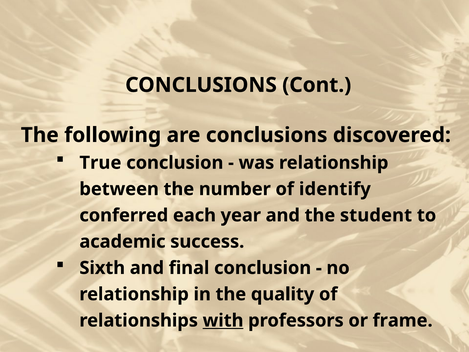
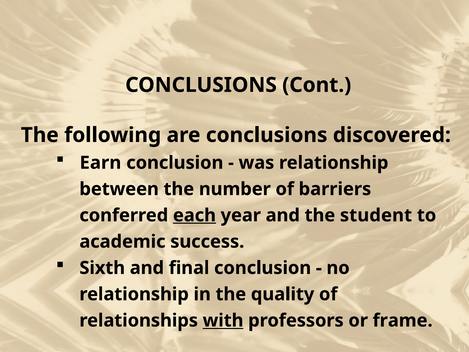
True: True -> Earn
identify: identify -> barriers
each underline: none -> present
